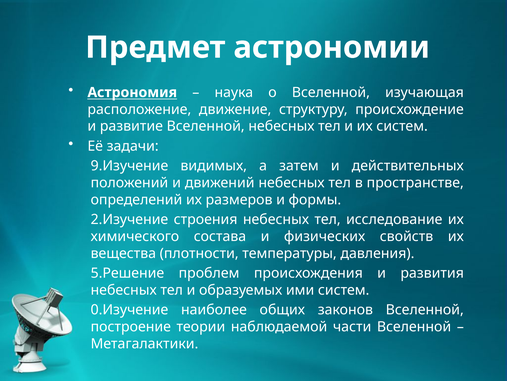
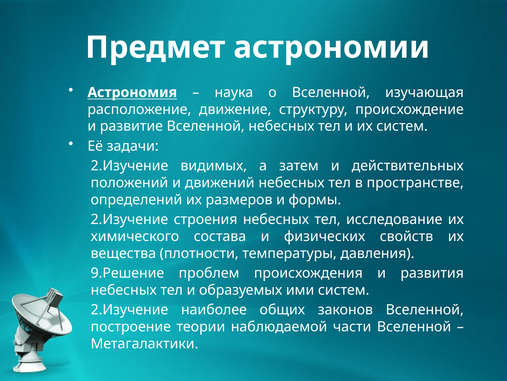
9.Изучение at (129, 166): 9.Изучение -> 2.Изучение
5.Решение: 5.Решение -> 9.Решение
0.Изучение at (129, 309): 0.Изучение -> 2.Изучение
